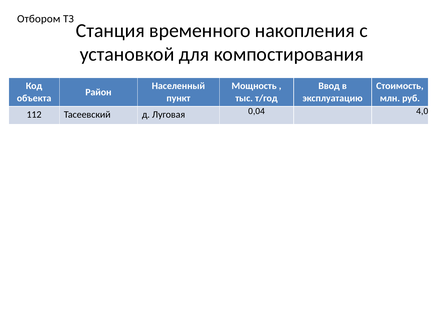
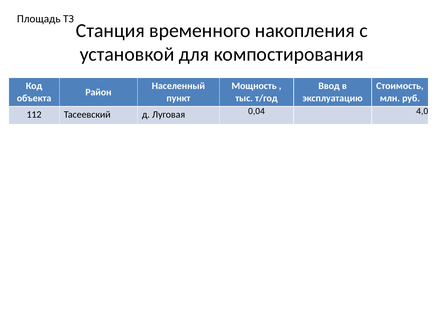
Отбором: Отбором -> Площадь
